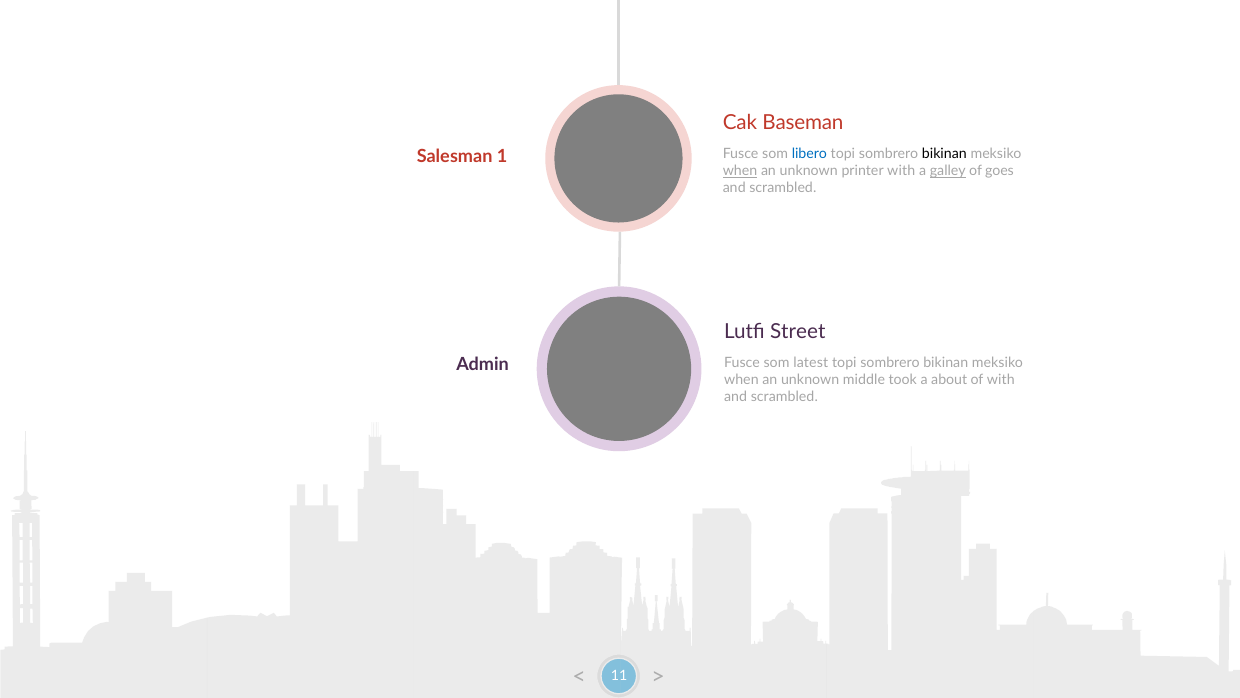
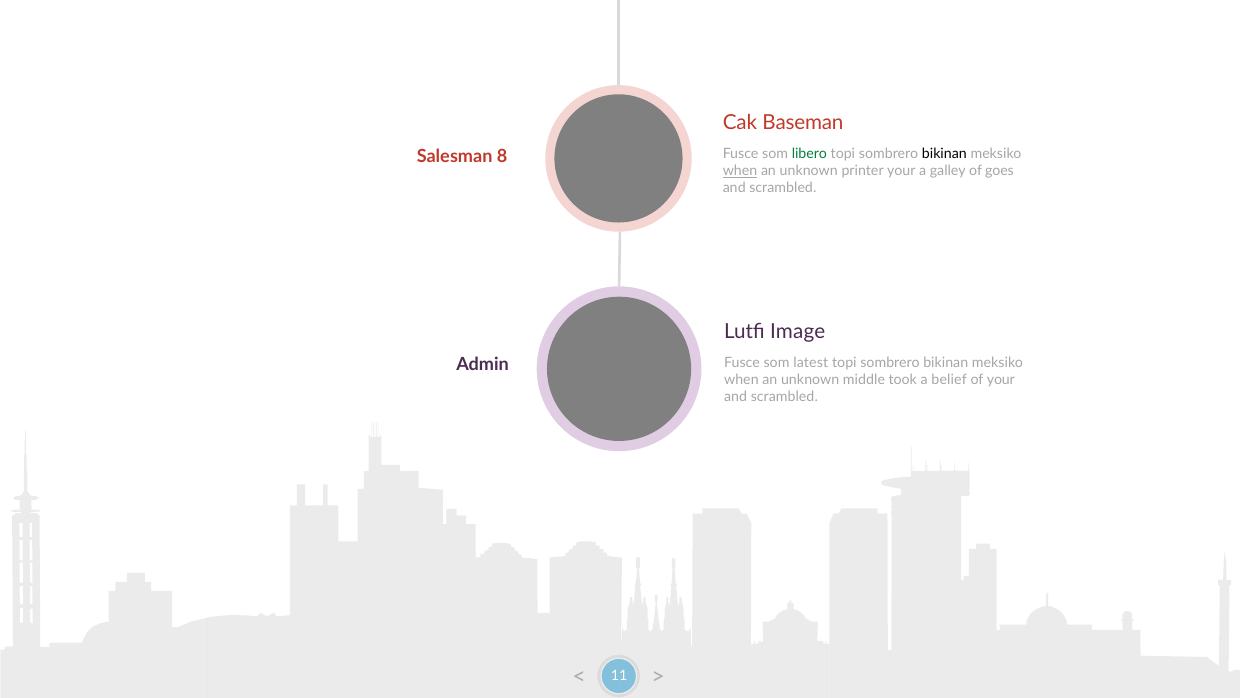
libero colour: blue -> green
1: 1 -> 8
printer with: with -> your
galley underline: present -> none
Street: Street -> Image
about: about -> belief
of with: with -> your
